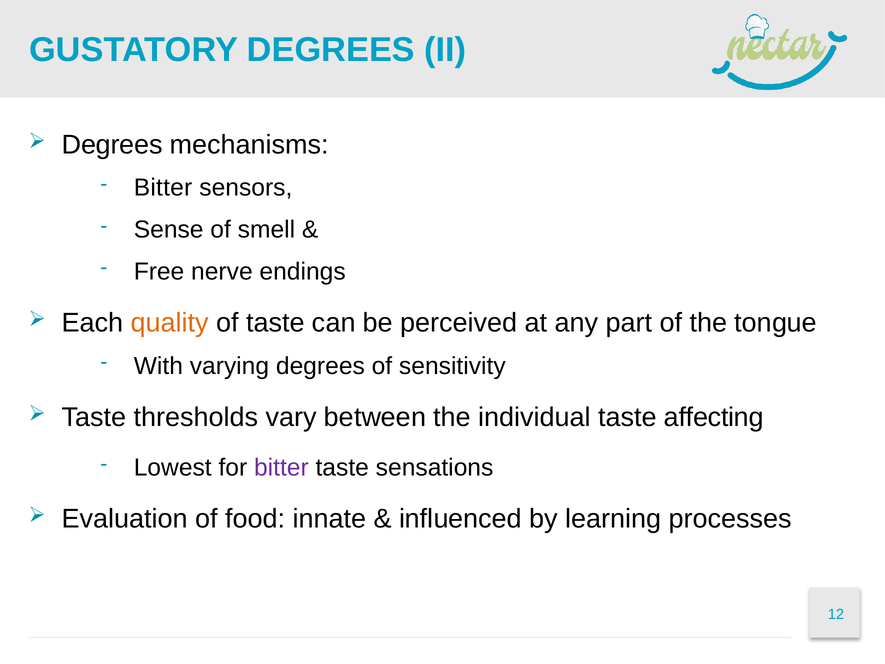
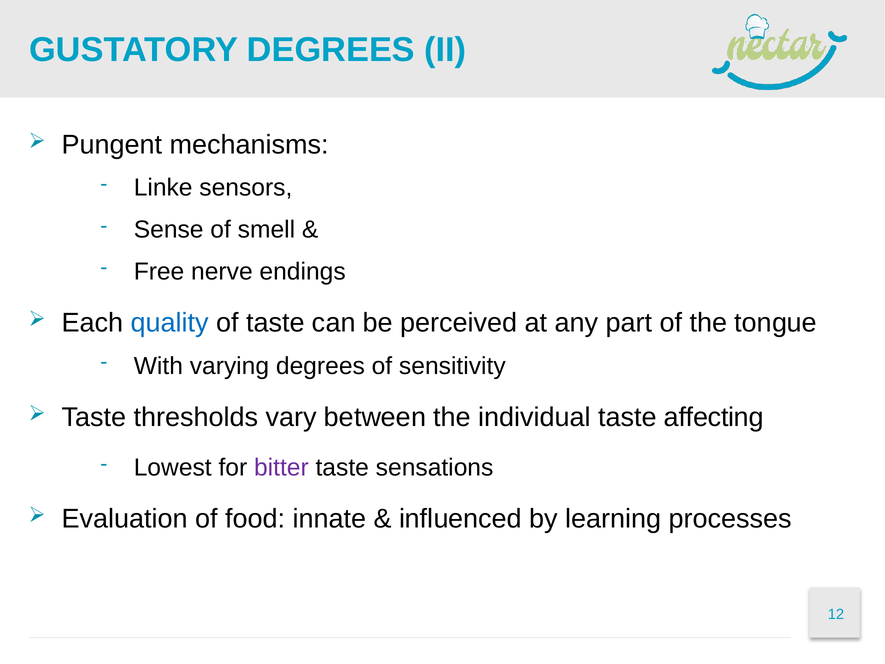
Degrees at (112, 145): Degrees -> Pungent
Bitter at (163, 188): Bitter -> Linke
quality colour: orange -> blue
